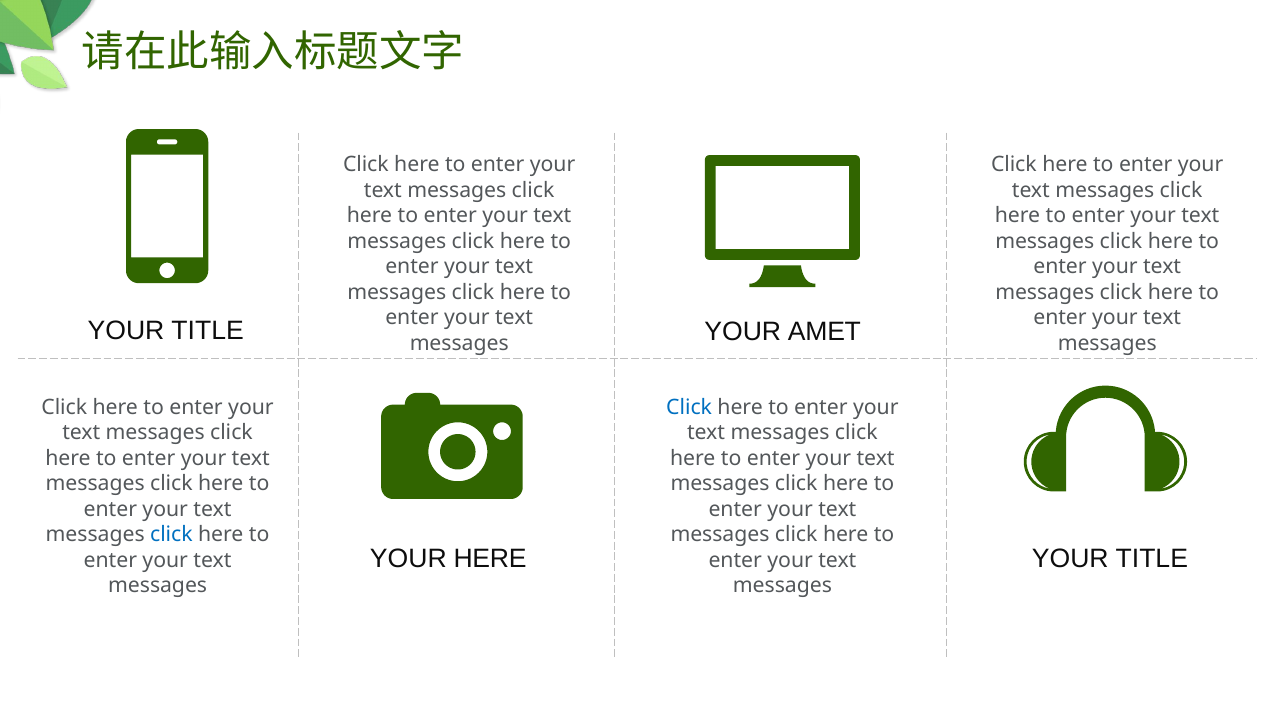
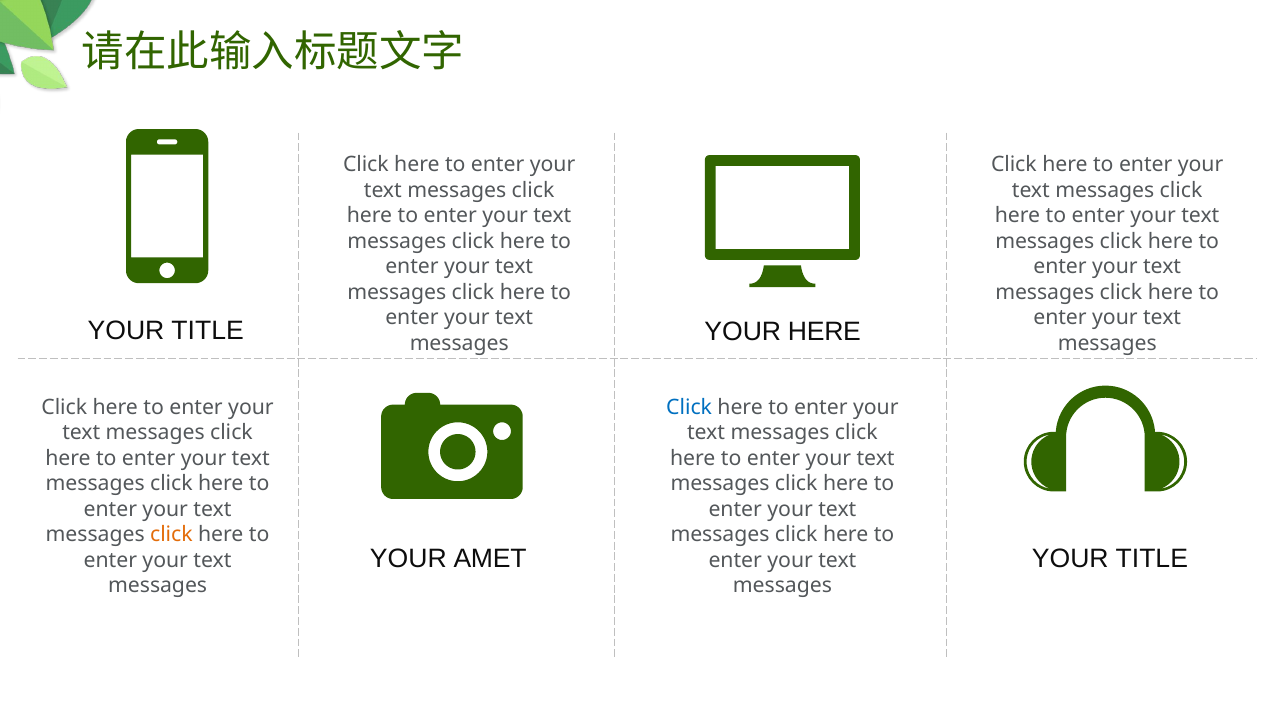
YOUR AMET: AMET -> HERE
click at (171, 535) colour: blue -> orange
YOUR HERE: HERE -> AMET
